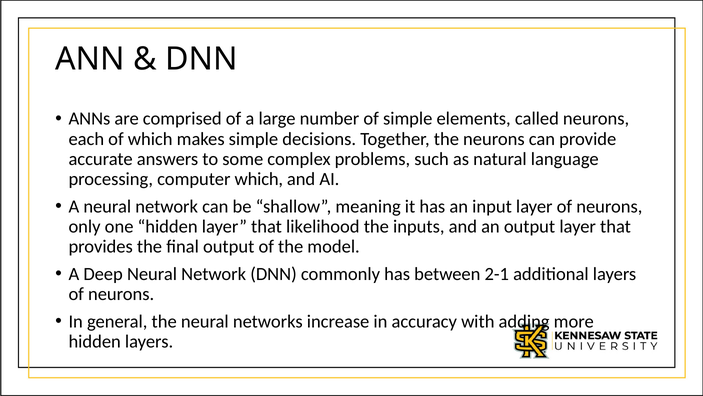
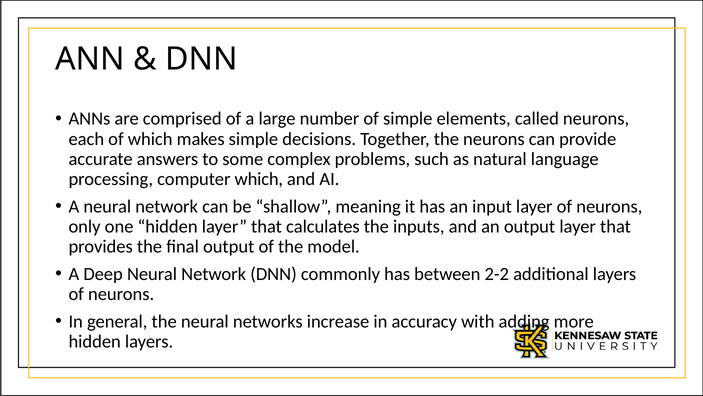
likelihood: likelihood -> calculates
2-1: 2-1 -> 2-2
